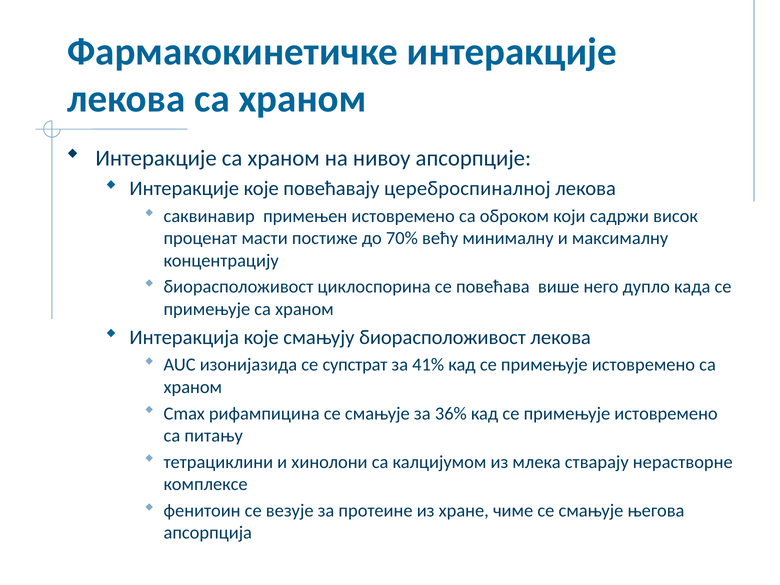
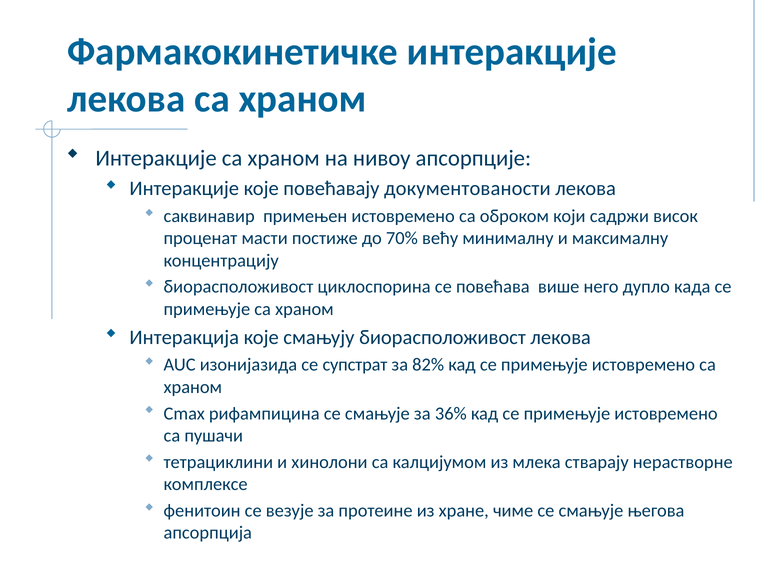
цереброспиналној: цереброспиналној -> документованости
41%: 41% -> 82%
питању: питању -> пушачи
